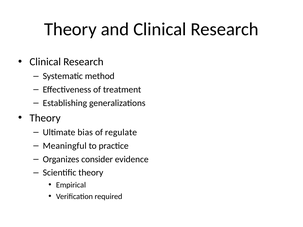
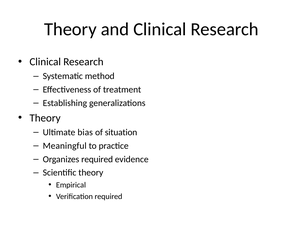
regulate: regulate -> situation
Organizes consider: consider -> required
